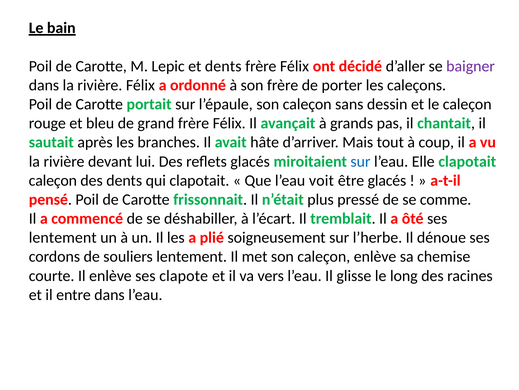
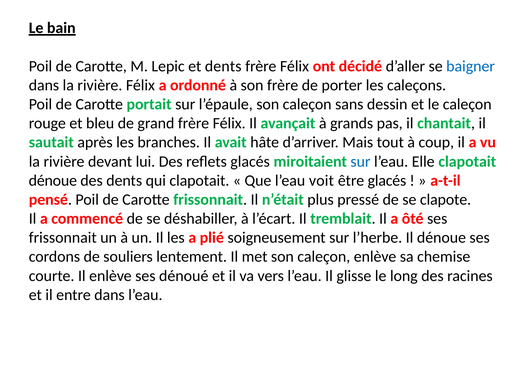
baigner colour: purple -> blue
caleçon at (53, 180): caleçon -> dénoue
comme: comme -> clapote
lentement at (63, 237): lentement -> frissonnait
clapote: clapote -> dénoué
